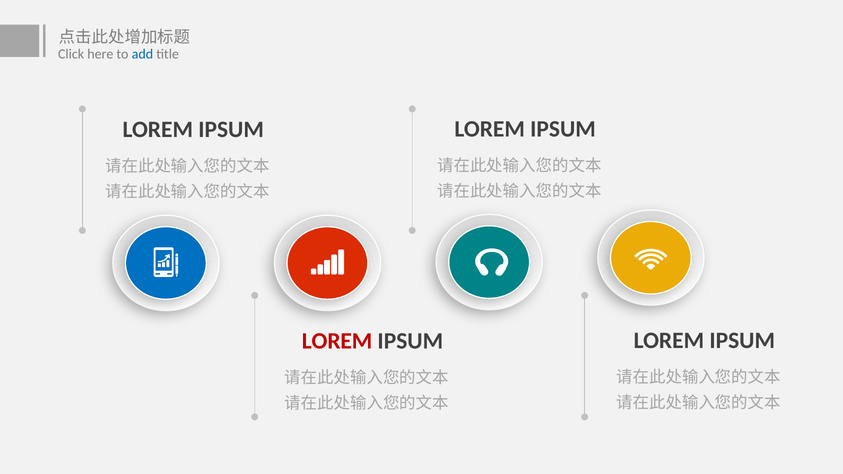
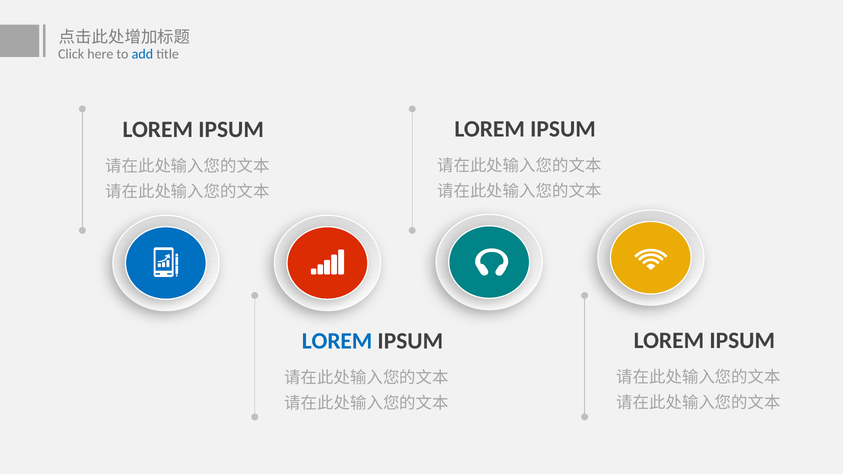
LOREM at (337, 341) colour: red -> blue
